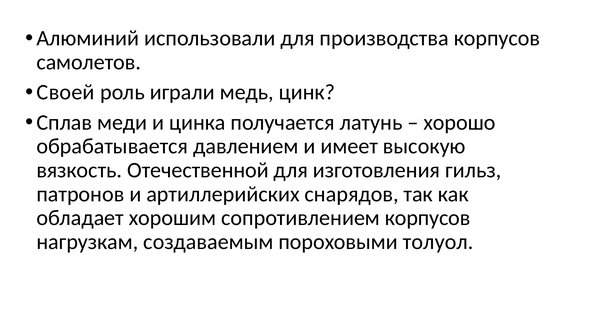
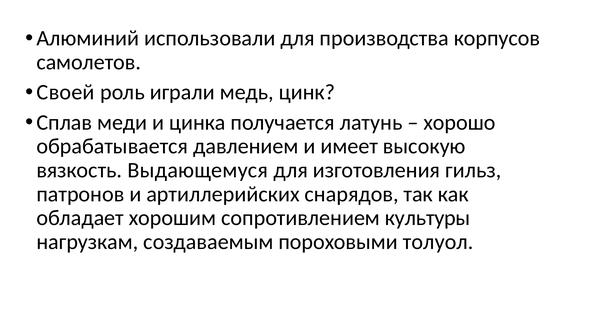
Отечественной: Отечественной -> Выдающемуся
сопротивлением корпусов: корпусов -> культуры
